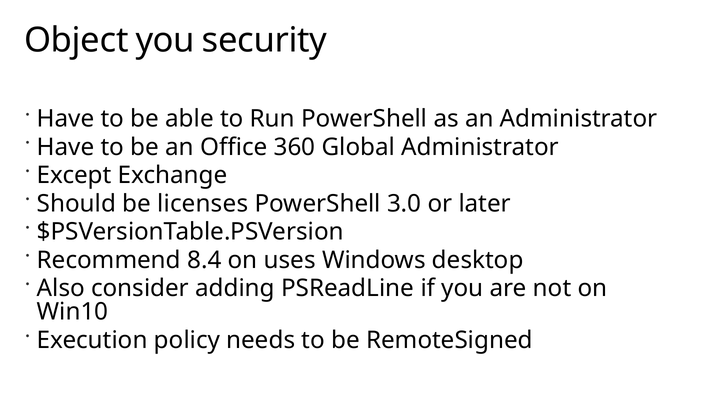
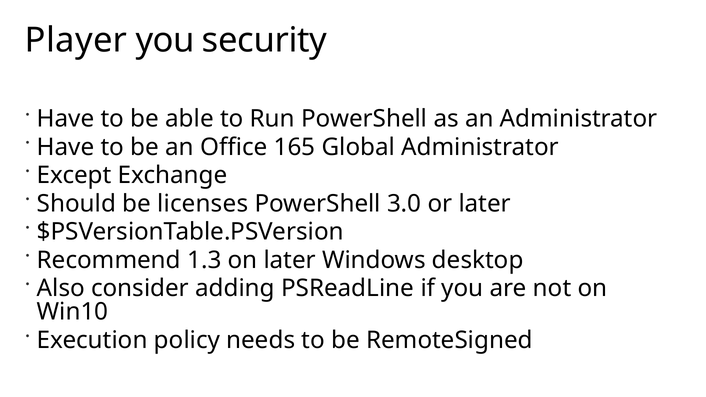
Object: Object -> Player
360: 360 -> 165
8.4: 8.4 -> 1.3
on uses: uses -> later
